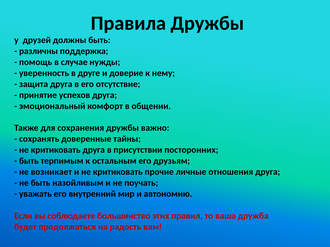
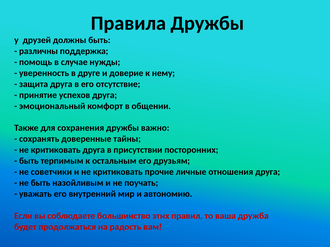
возникает: возникает -> советчики
